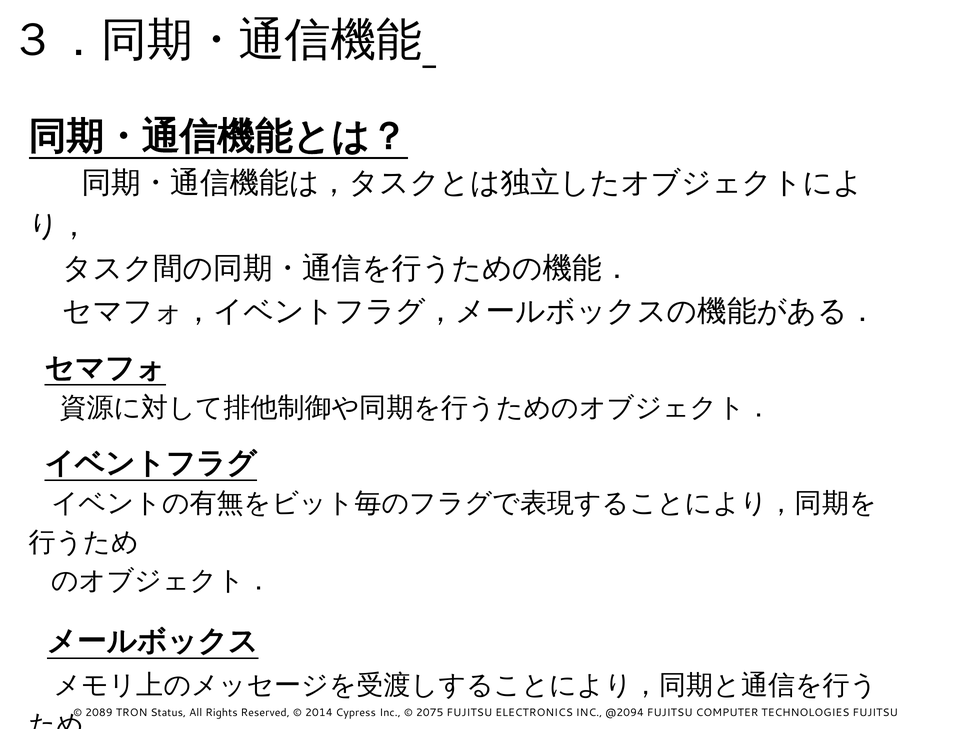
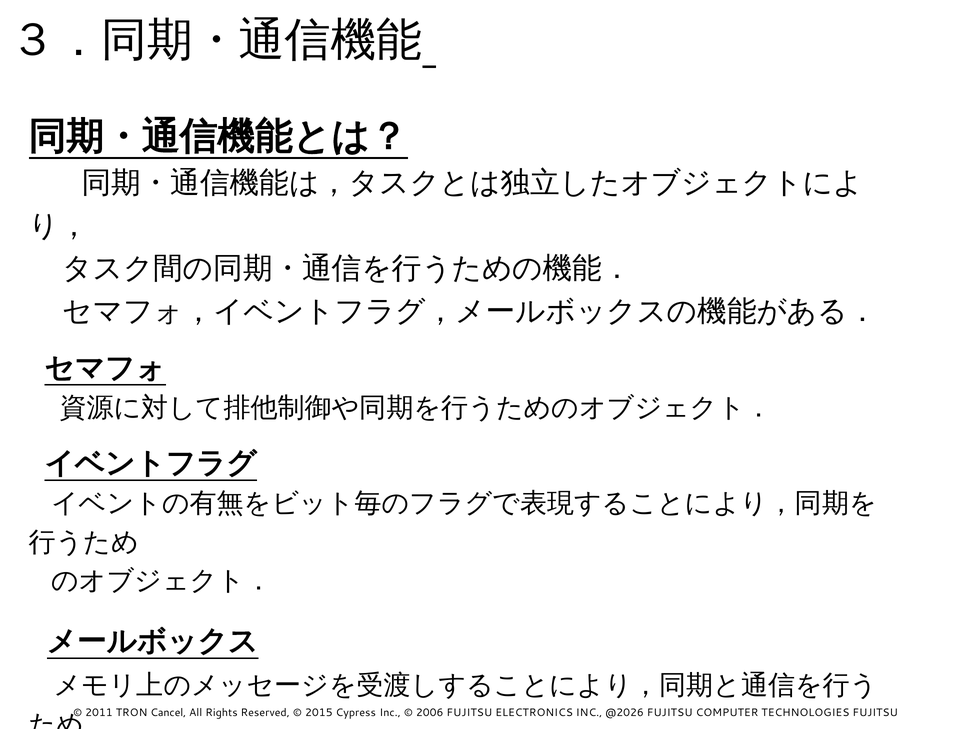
2089: 2089 -> 2011
Status: Status -> Cancel
2014: 2014 -> 2015
2075: 2075 -> 2006
@2094: @2094 -> @2026
